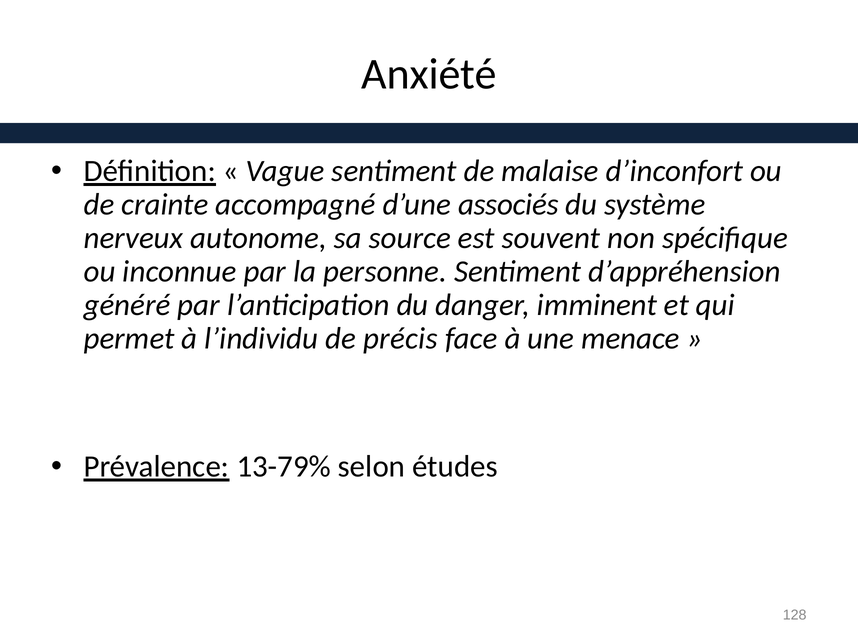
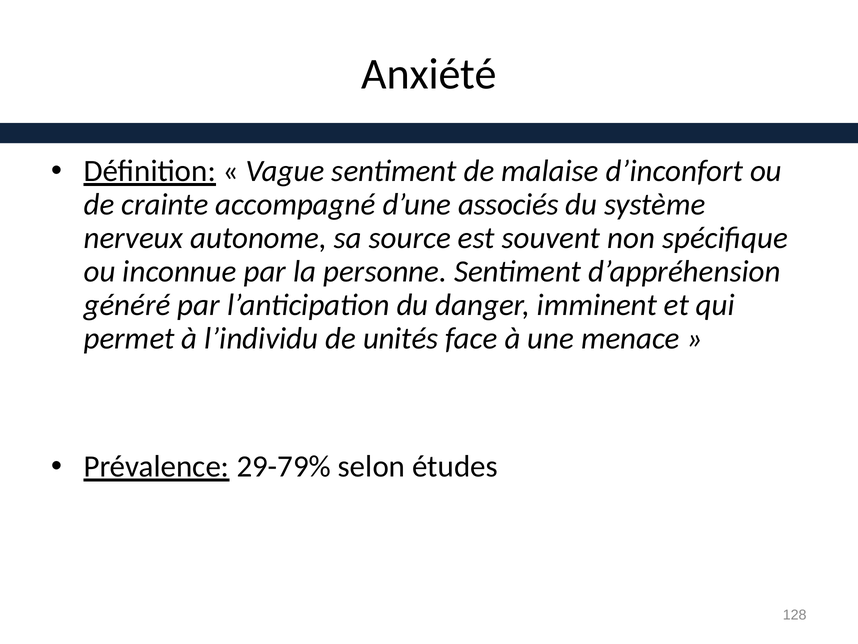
précis: précis -> unités
13-79%: 13-79% -> 29-79%
